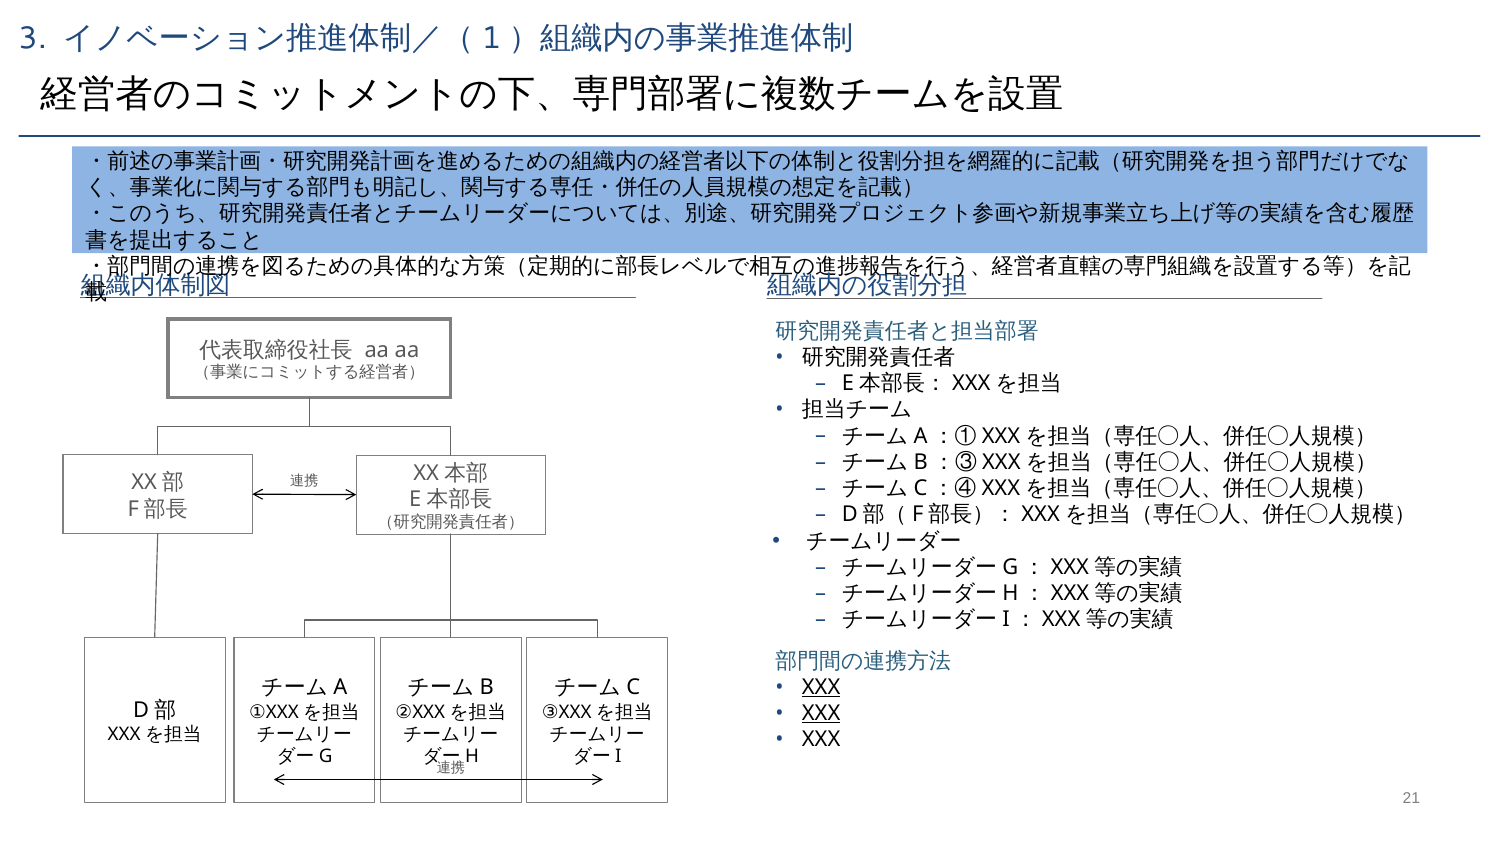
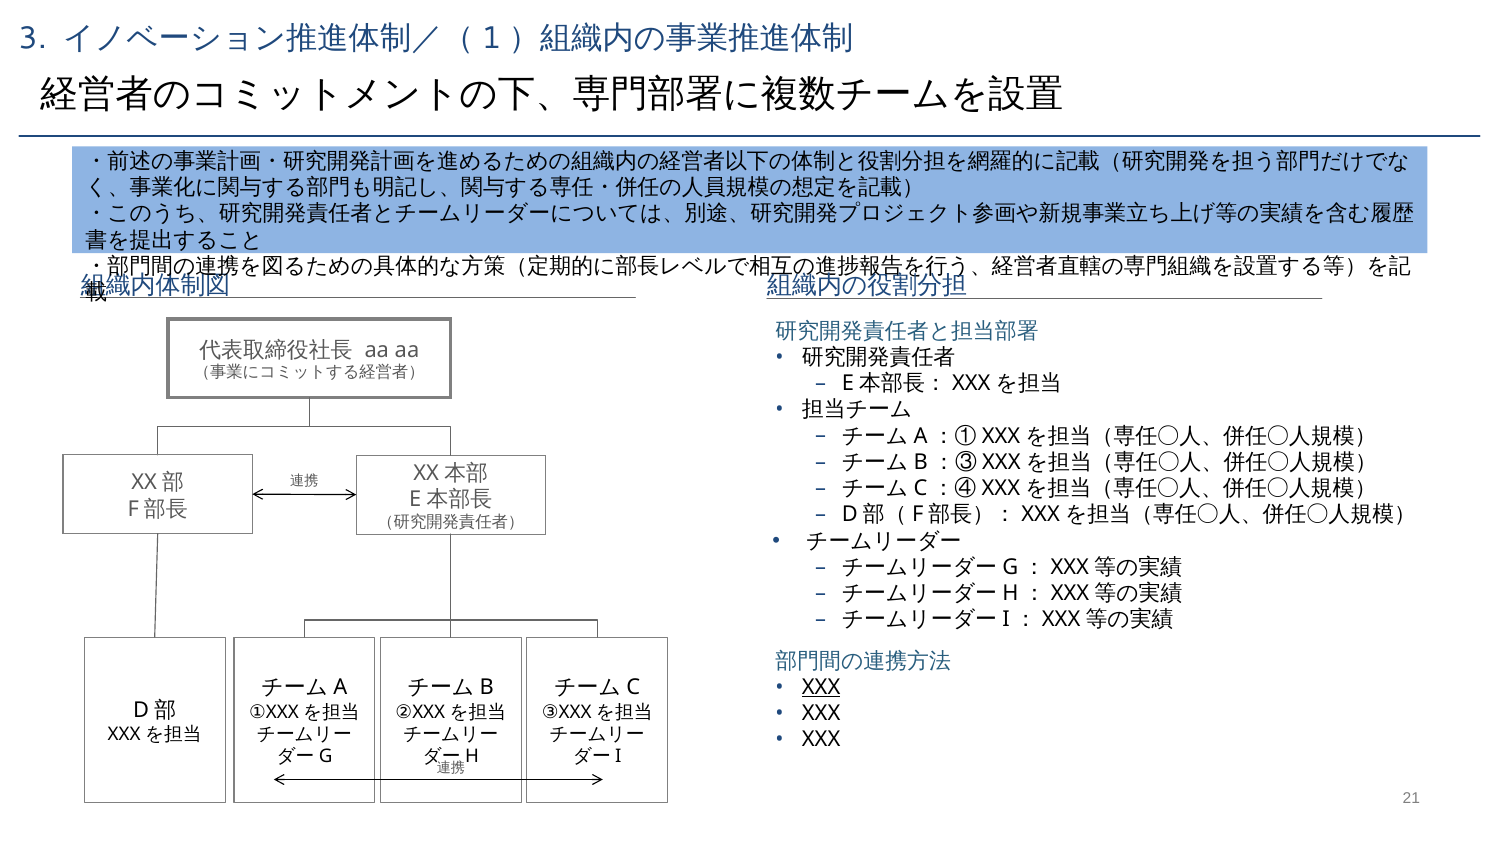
XXX at (821, 714) underline: present -> none
